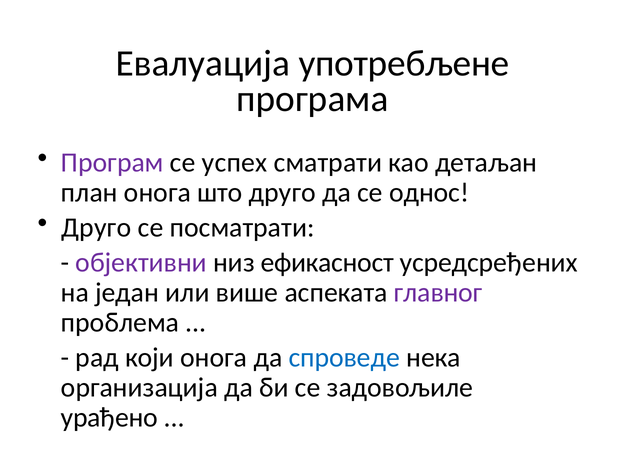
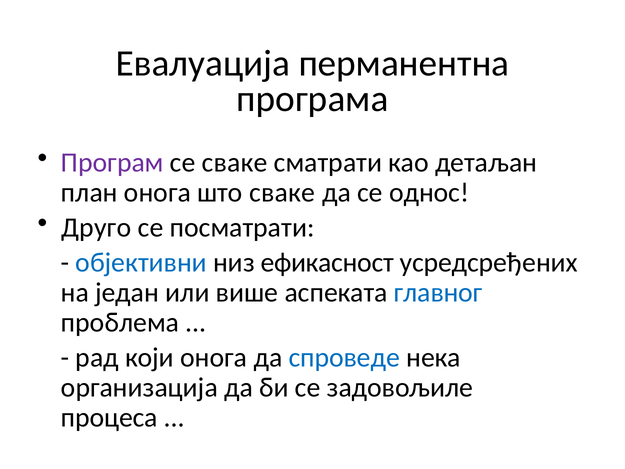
употребљене: употребљене -> перманентна
се успех: успех -> сваке
што друго: друго -> сваке
објективни colour: purple -> blue
главног colour: purple -> blue
урађено: урађено -> процеса
